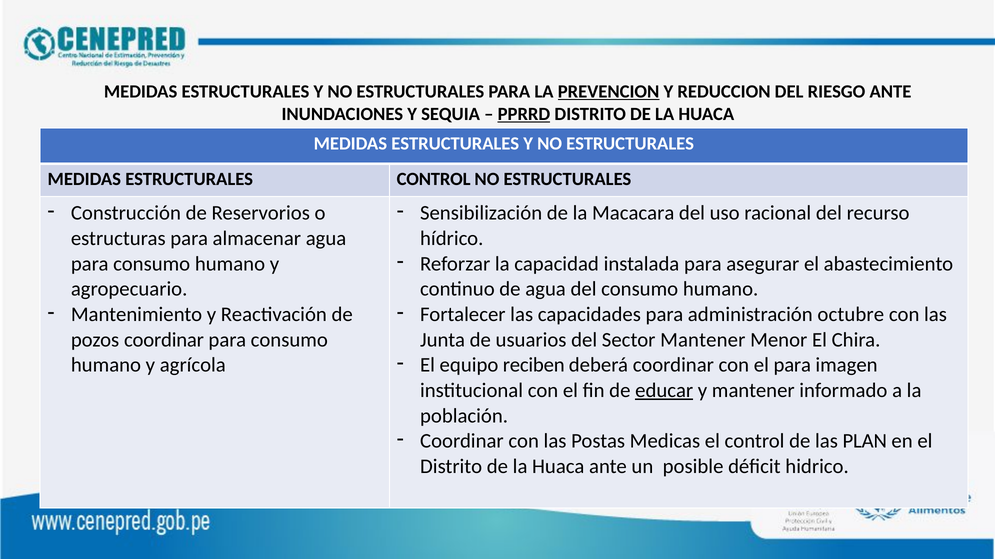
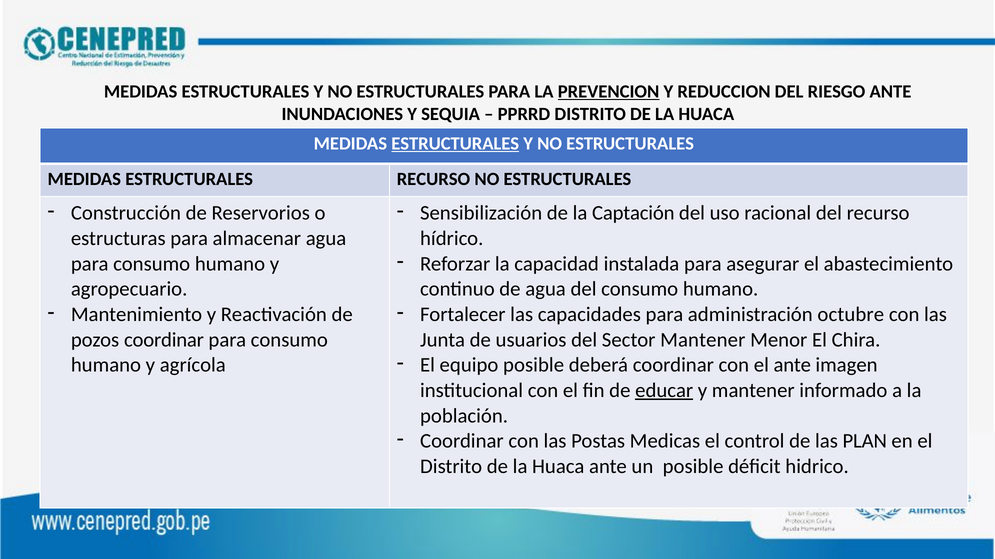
PPRRD underline: present -> none
ESTRUCTURALES at (455, 144) underline: none -> present
ESTRUCTURALES CONTROL: CONTROL -> RECURSO
Macacara: Macacara -> Captación
equipo reciben: reciben -> posible
el para: para -> ante
